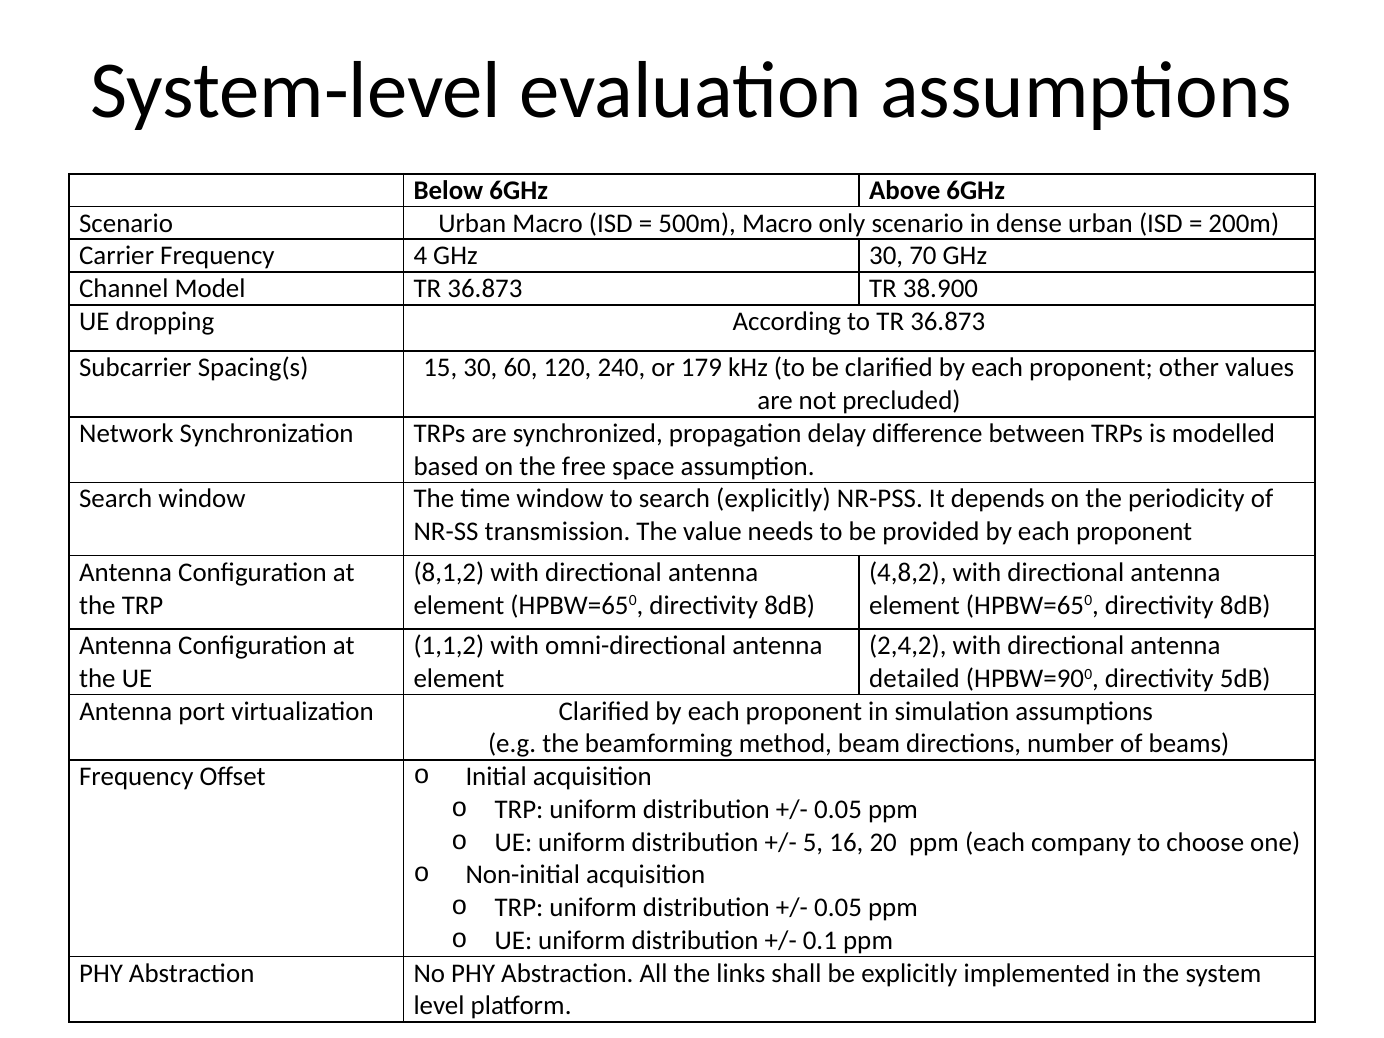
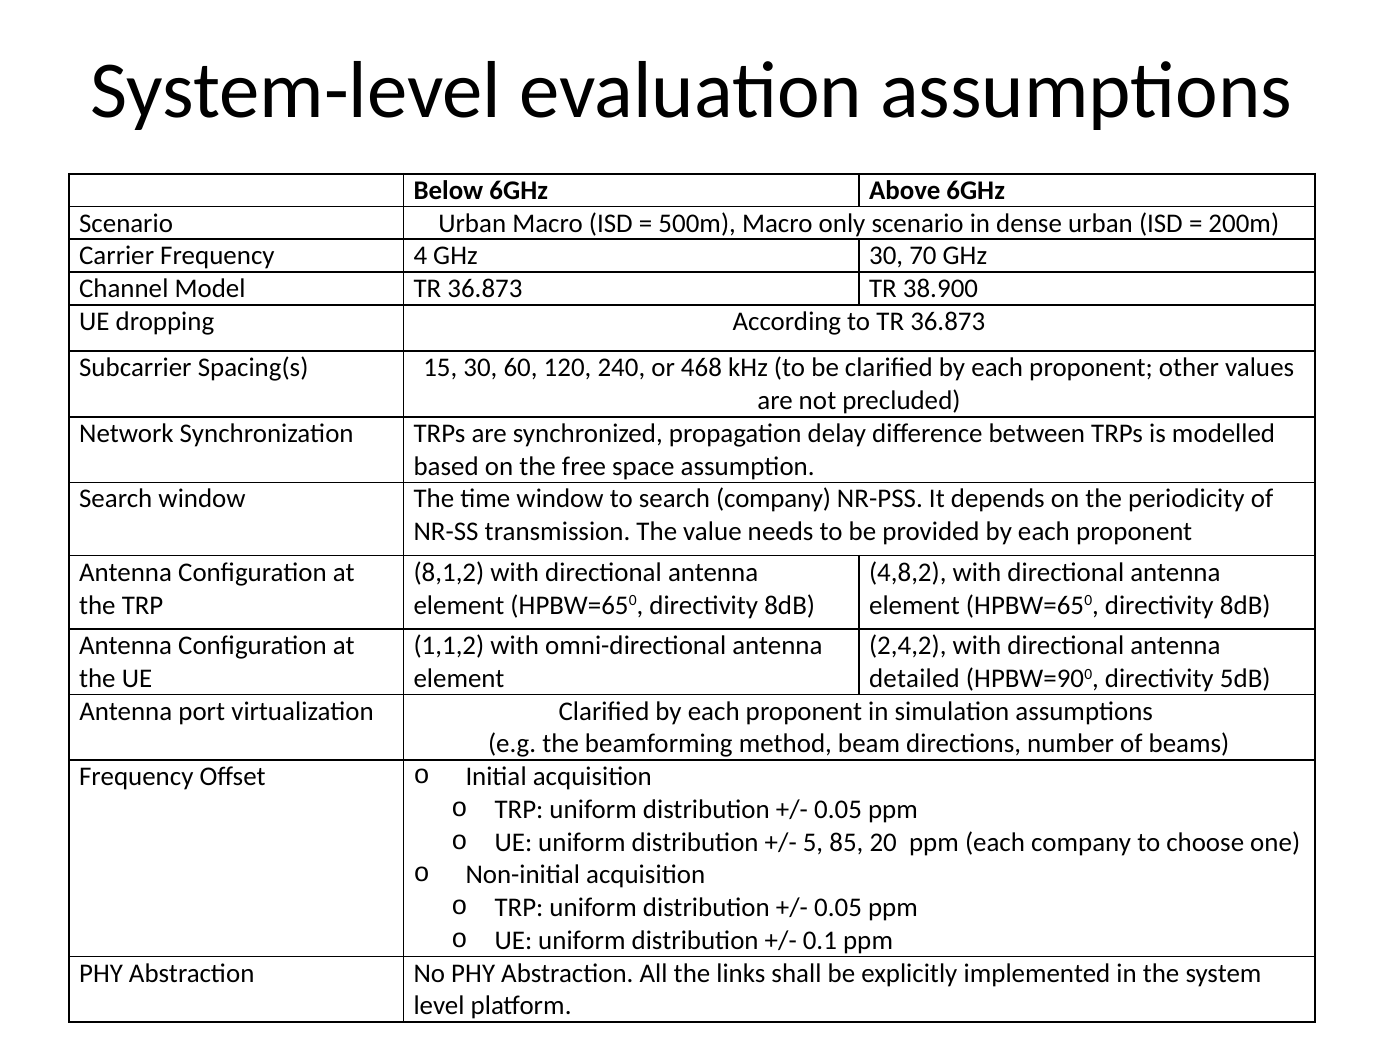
179: 179 -> 468
search explicitly: explicitly -> company
16: 16 -> 85
